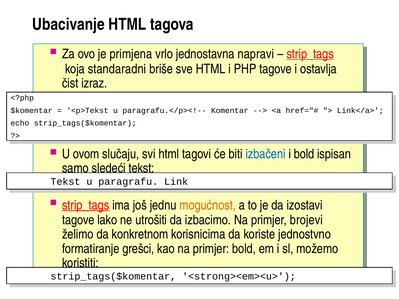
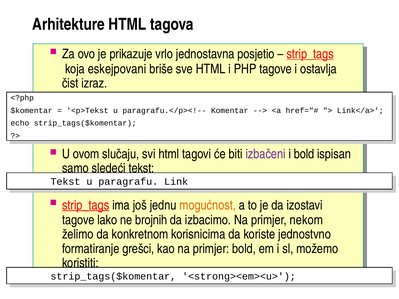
Ubacivanje: Ubacivanje -> Arhitekture
primjena: primjena -> prikazuje
napravi: napravi -> posjetio
standaradni: standaradni -> eskejpovani
izbačeni colour: blue -> purple
utrošiti: utrošiti -> brojnih
brojevi: brojevi -> nekom
